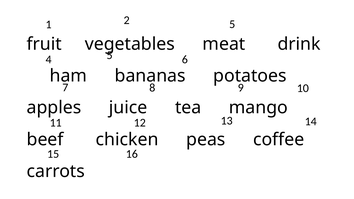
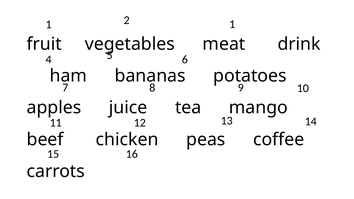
2 5: 5 -> 1
